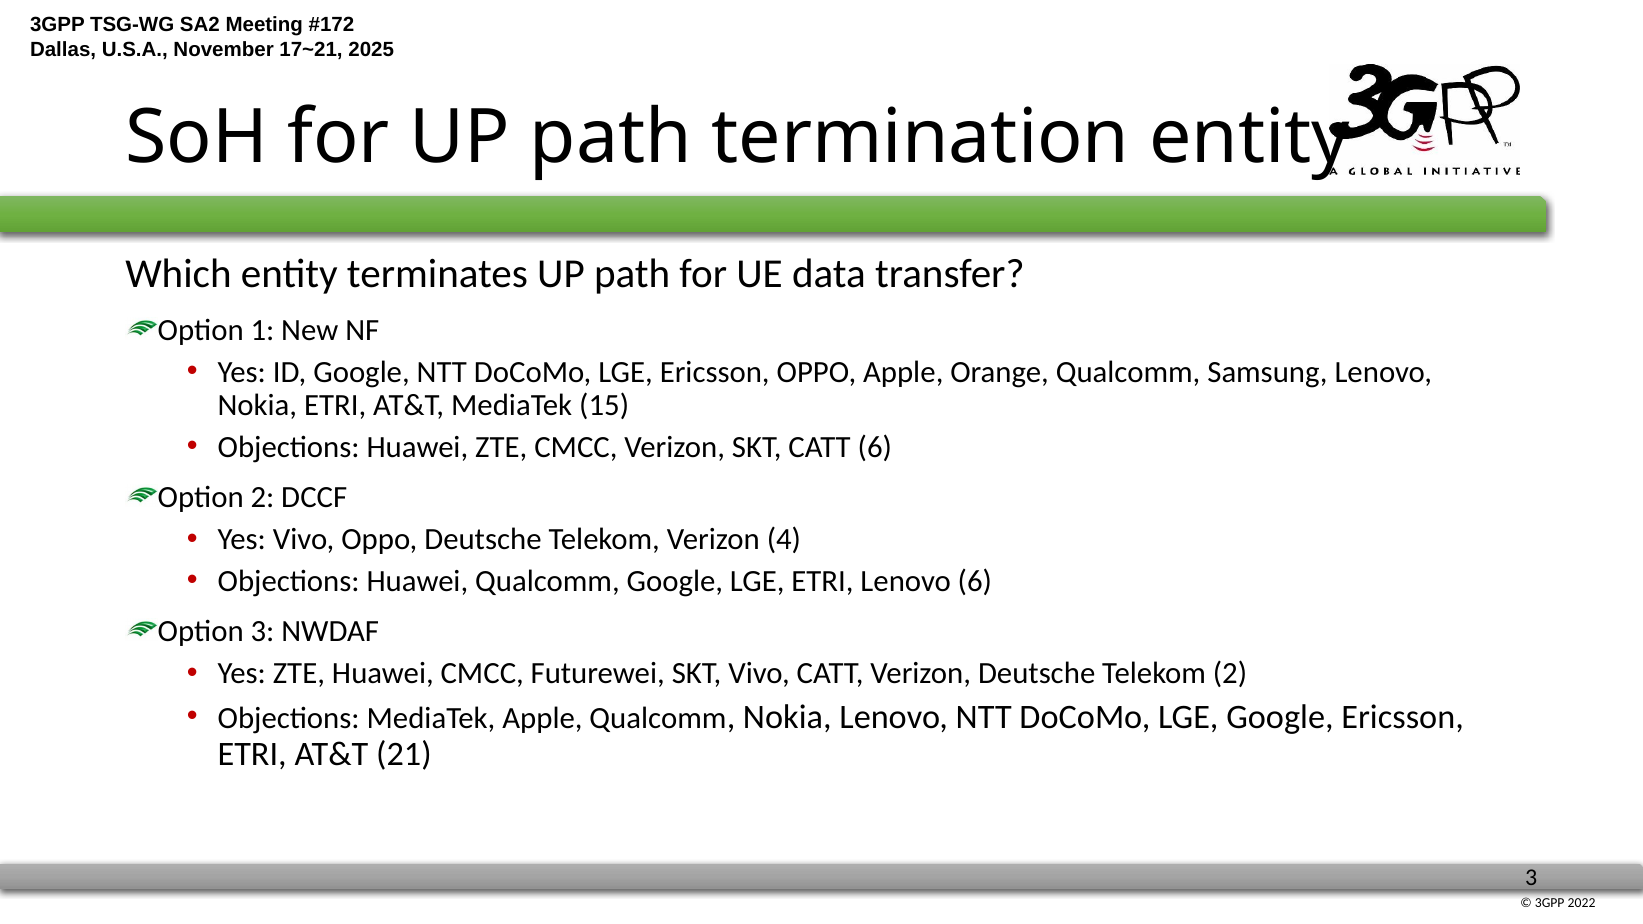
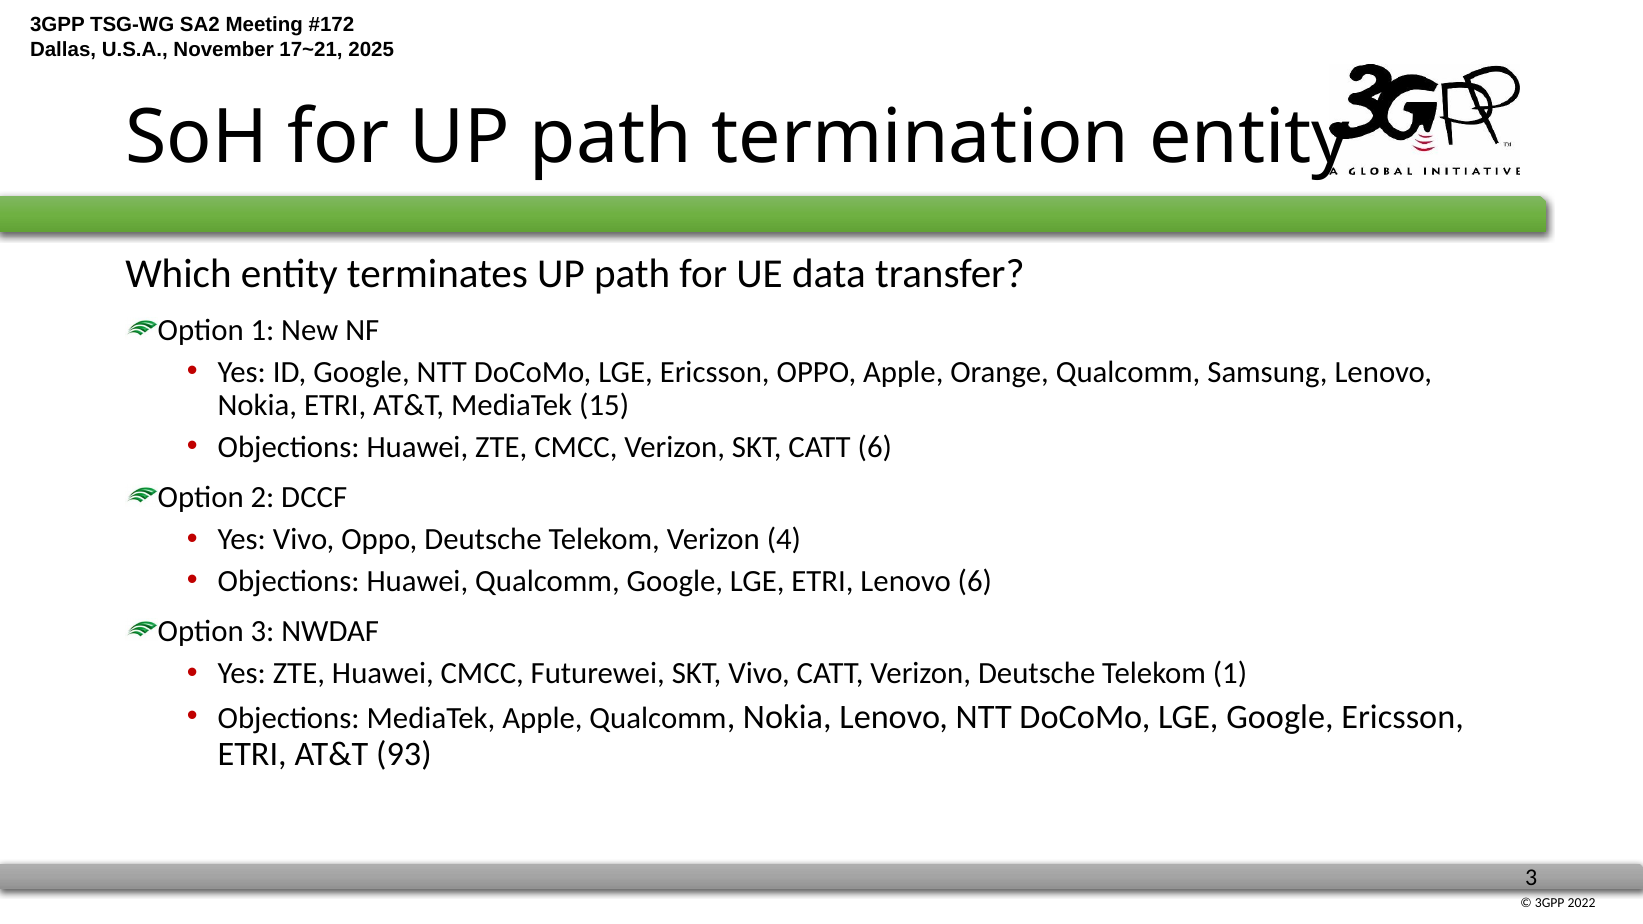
Telekom 2: 2 -> 1
21: 21 -> 93
